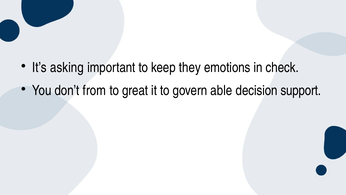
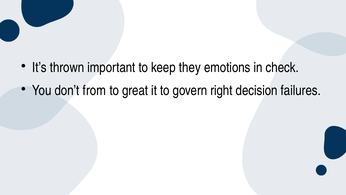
asking: asking -> thrown
able: able -> right
support: support -> failures
